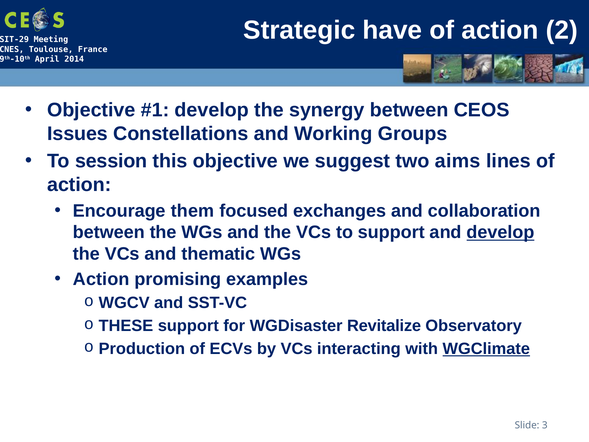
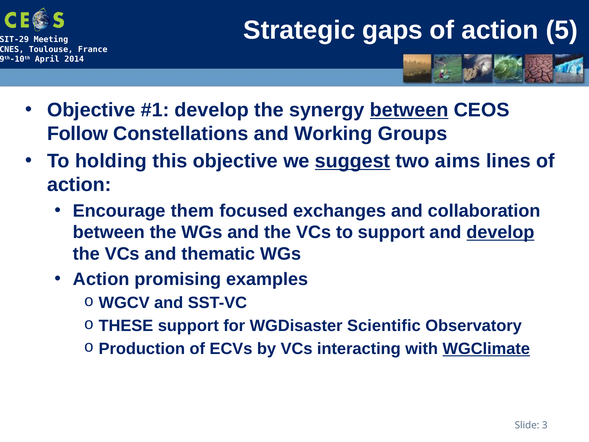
have: have -> gaps
2: 2 -> 5
between at (409, 110) underline: none -> present
Issues: Issues -> Follow
session: session -> holding
suggest underline: none -> present
Revitalize: Revitalize -> Scientific
